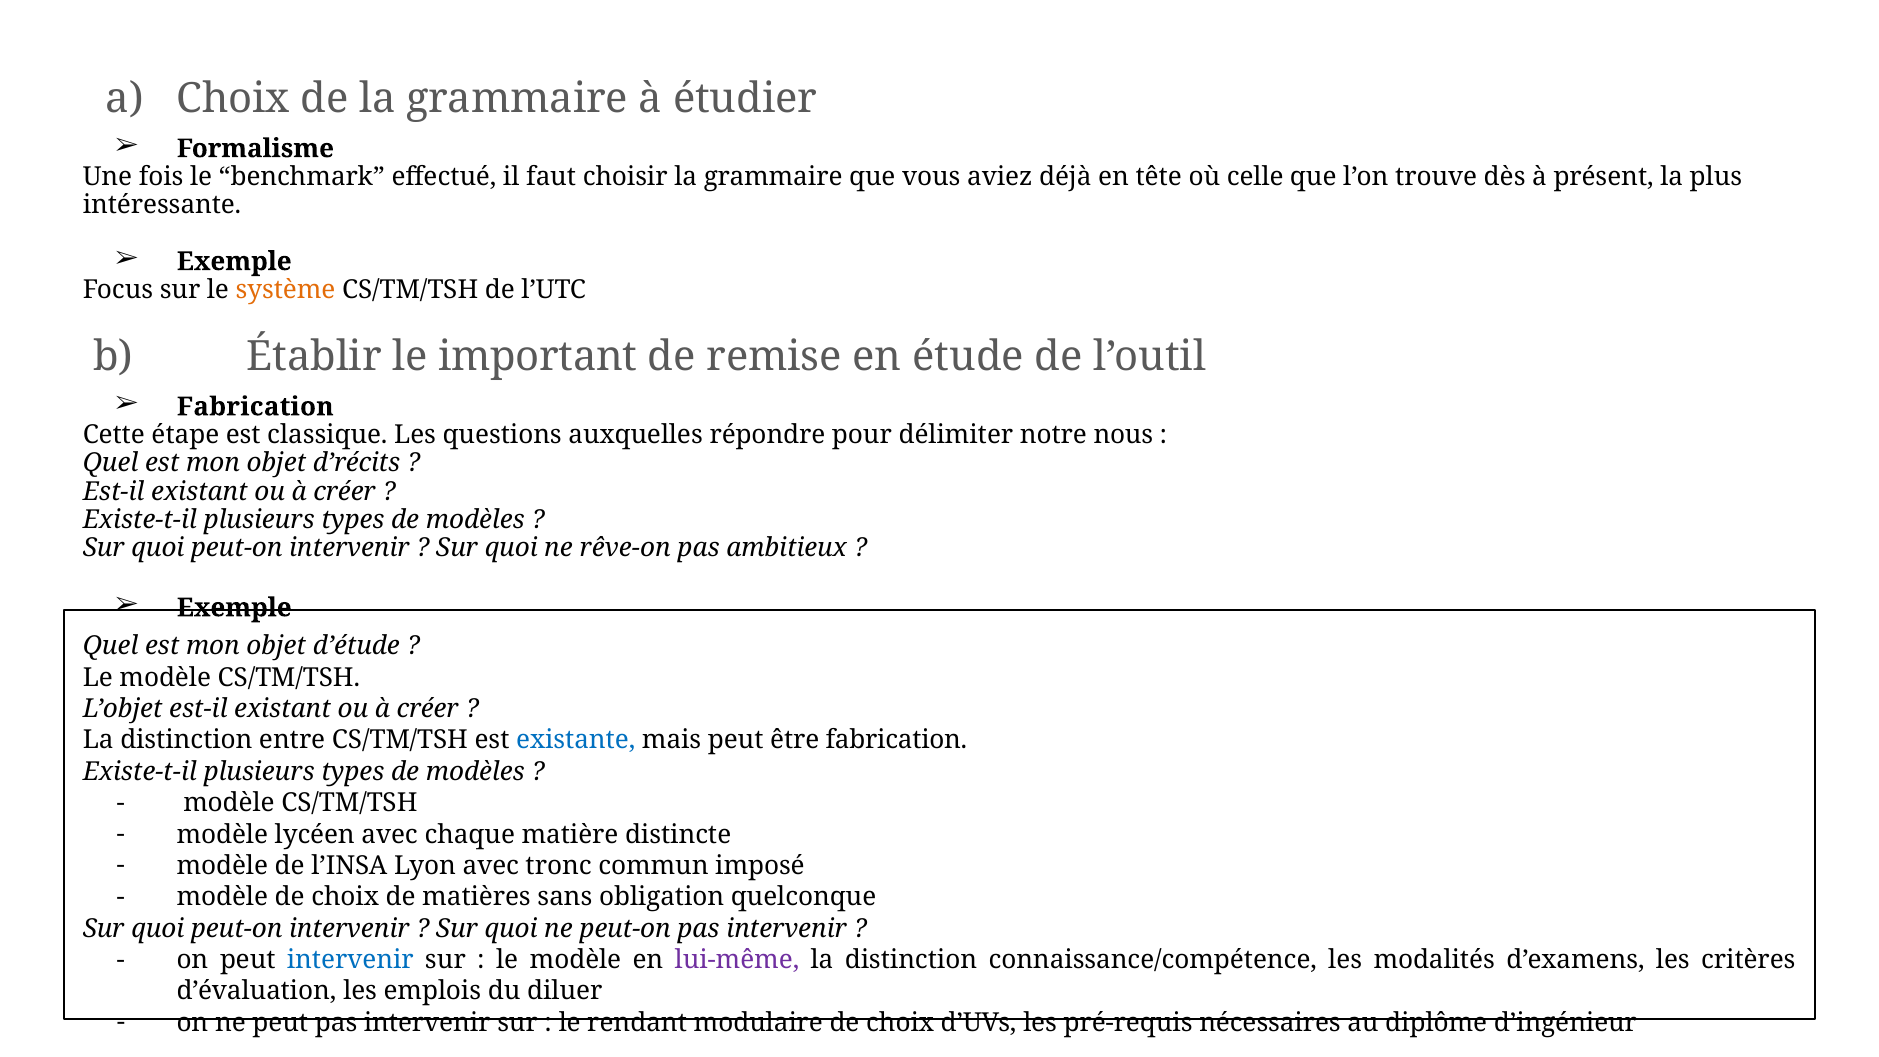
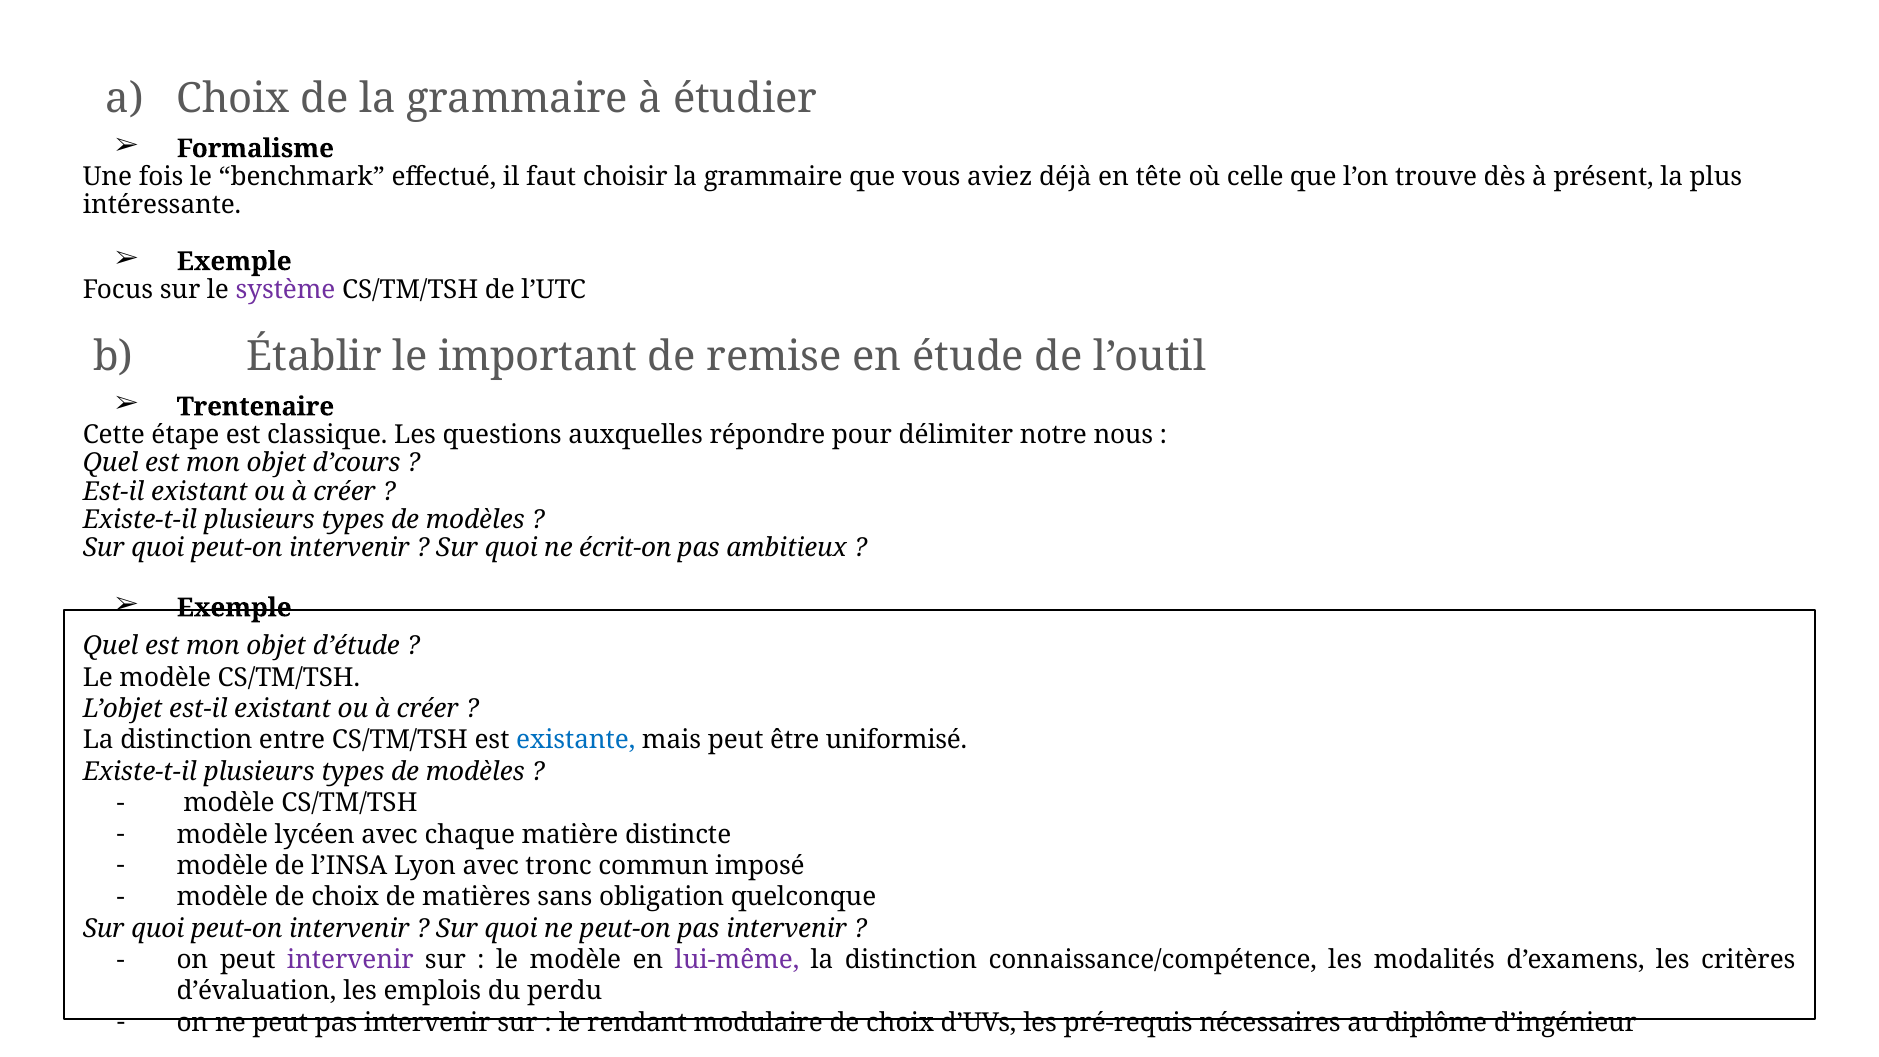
système colour: orange -> purple
Fabrication at (255, 407): Fabrication -> Trentenaire
d’récits: d’récits -> d’cours
rêve-on: rêve-on -> écrit-on
être fabrication: fabrication -> uniformisé
intervenir at (350, 960) colour: blue -> purple
diluer: diluer -> perdu
